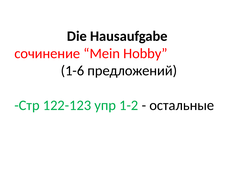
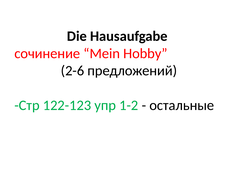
1-6: 1-6 -> 2-6
